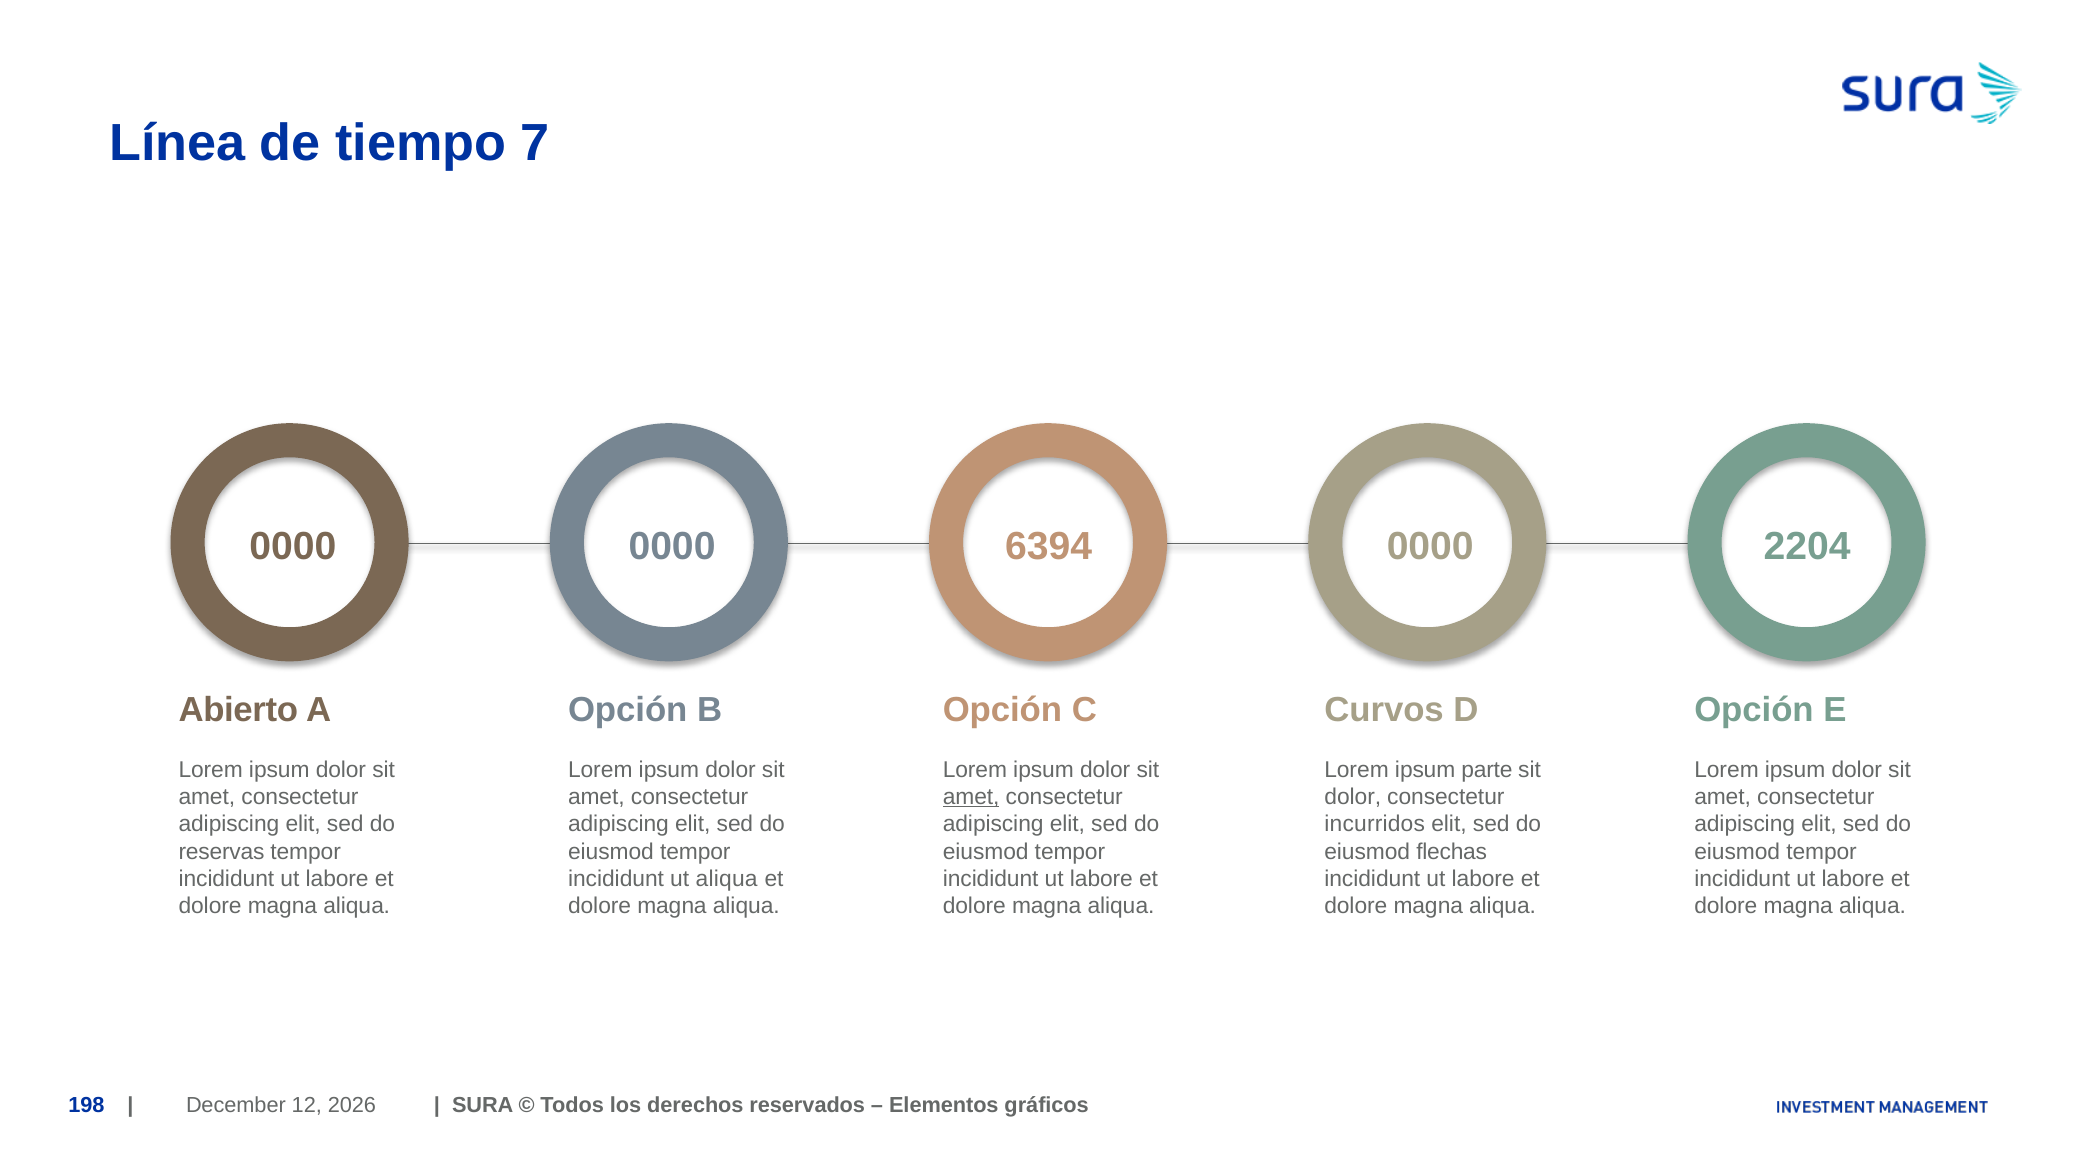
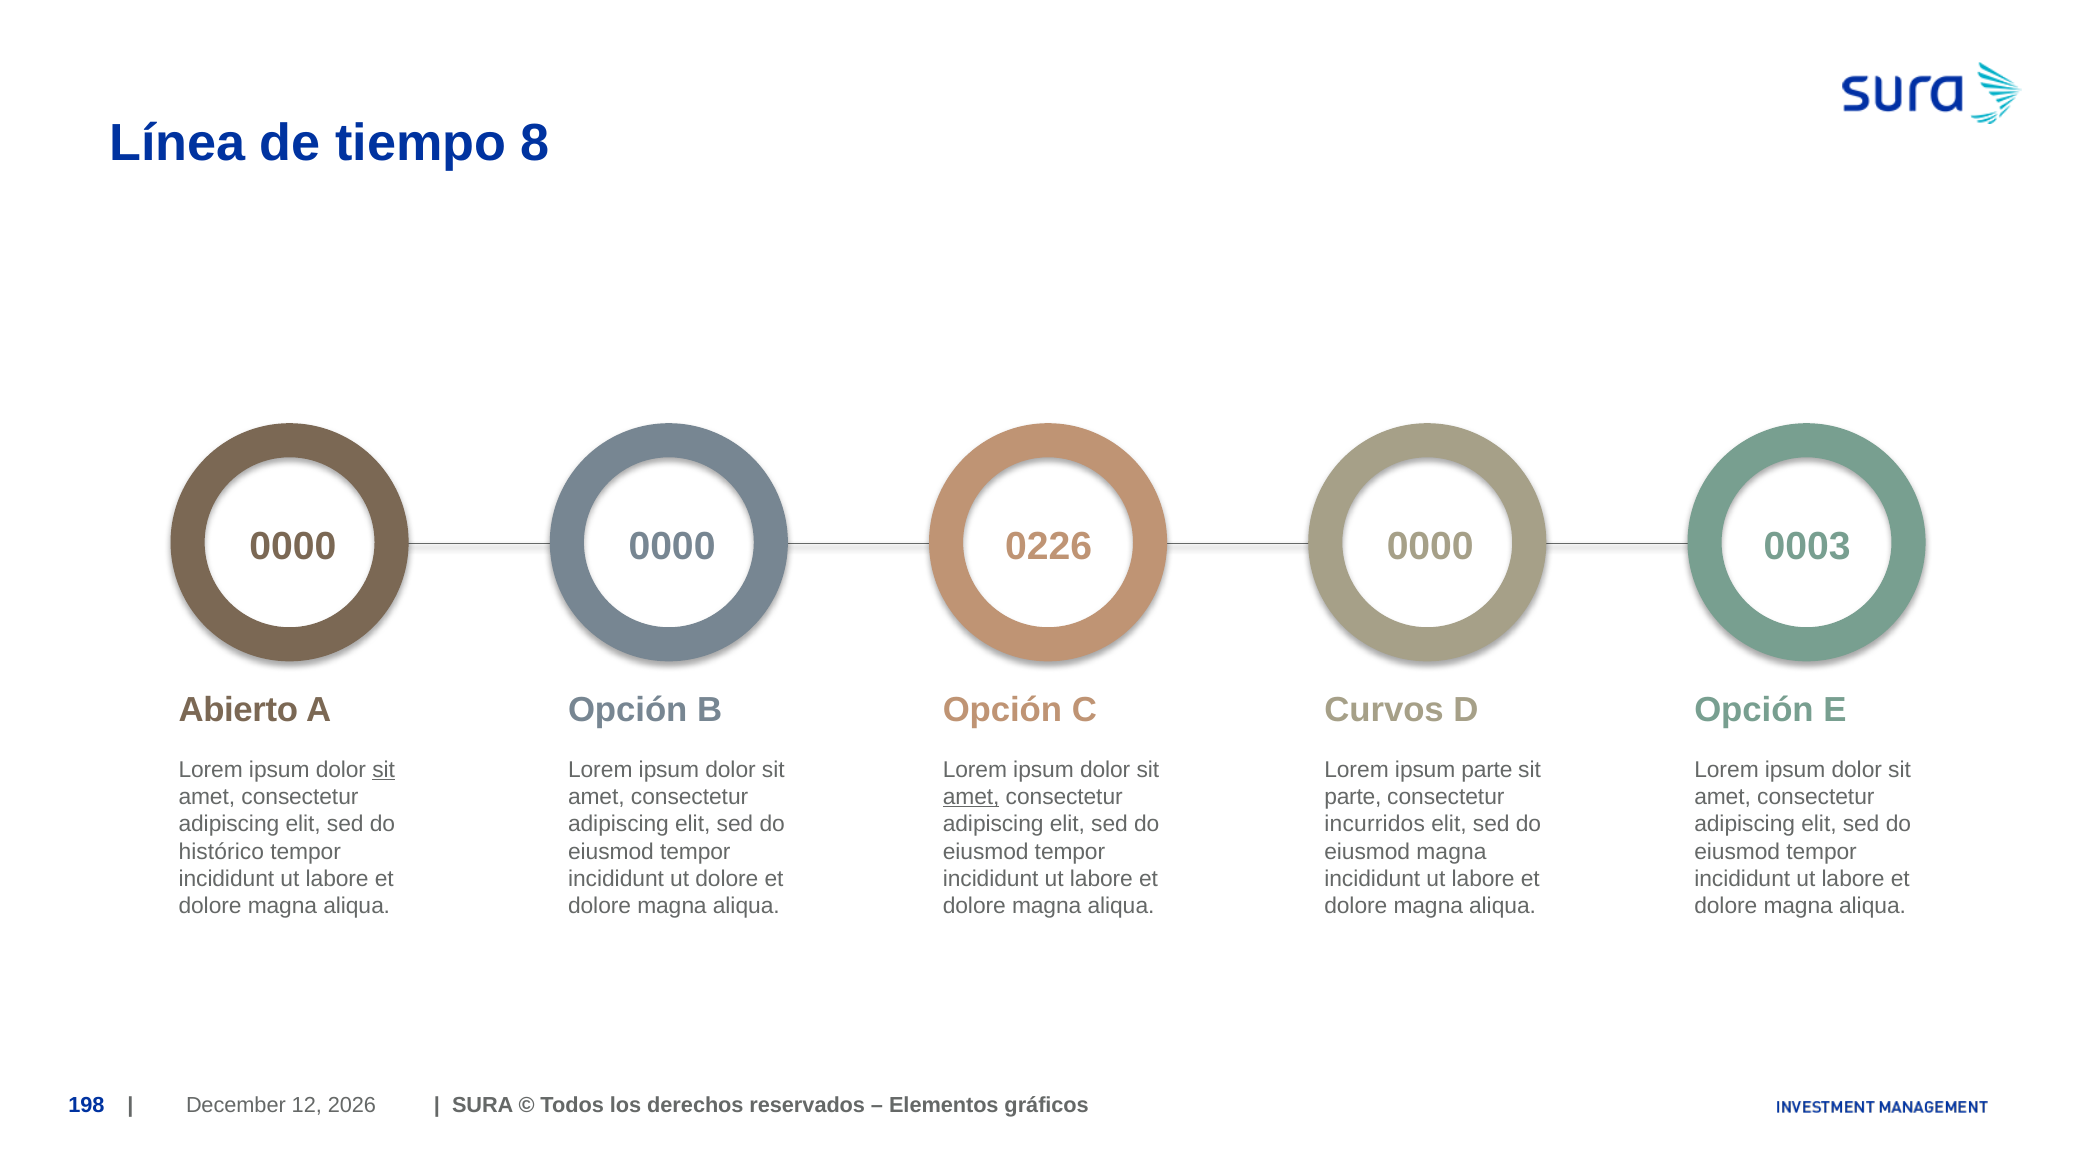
7: 7 -> 8
6394: 6394 -> 0226
2204: 2204 -> 0003
sit at (384, 769) underline: none -> present
dolor at (1353, 797): dolor -> parte
reservas: reservas -> histórico
eiusmod flechas: flechas -> magna
ut aliqua: aliqua -> dolore
